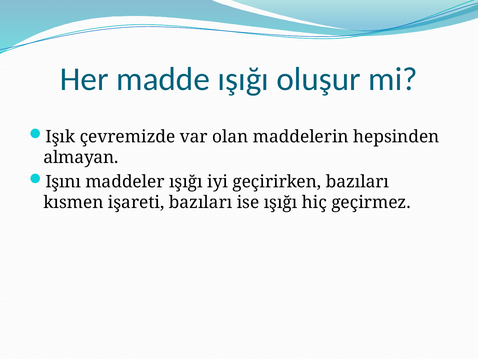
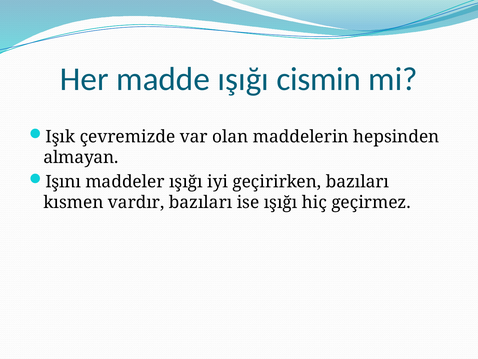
oluşur: oluşur -> cismin
işareti: işareti -> vardır
